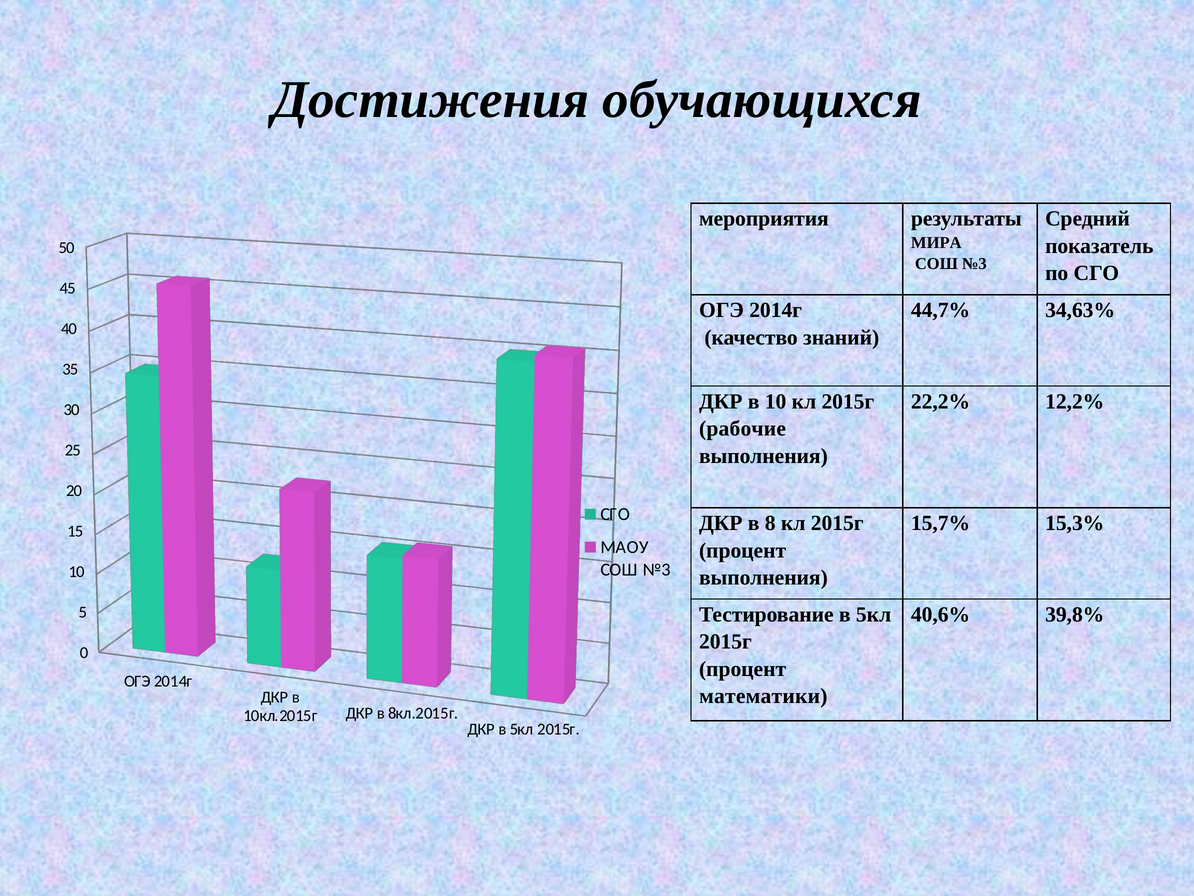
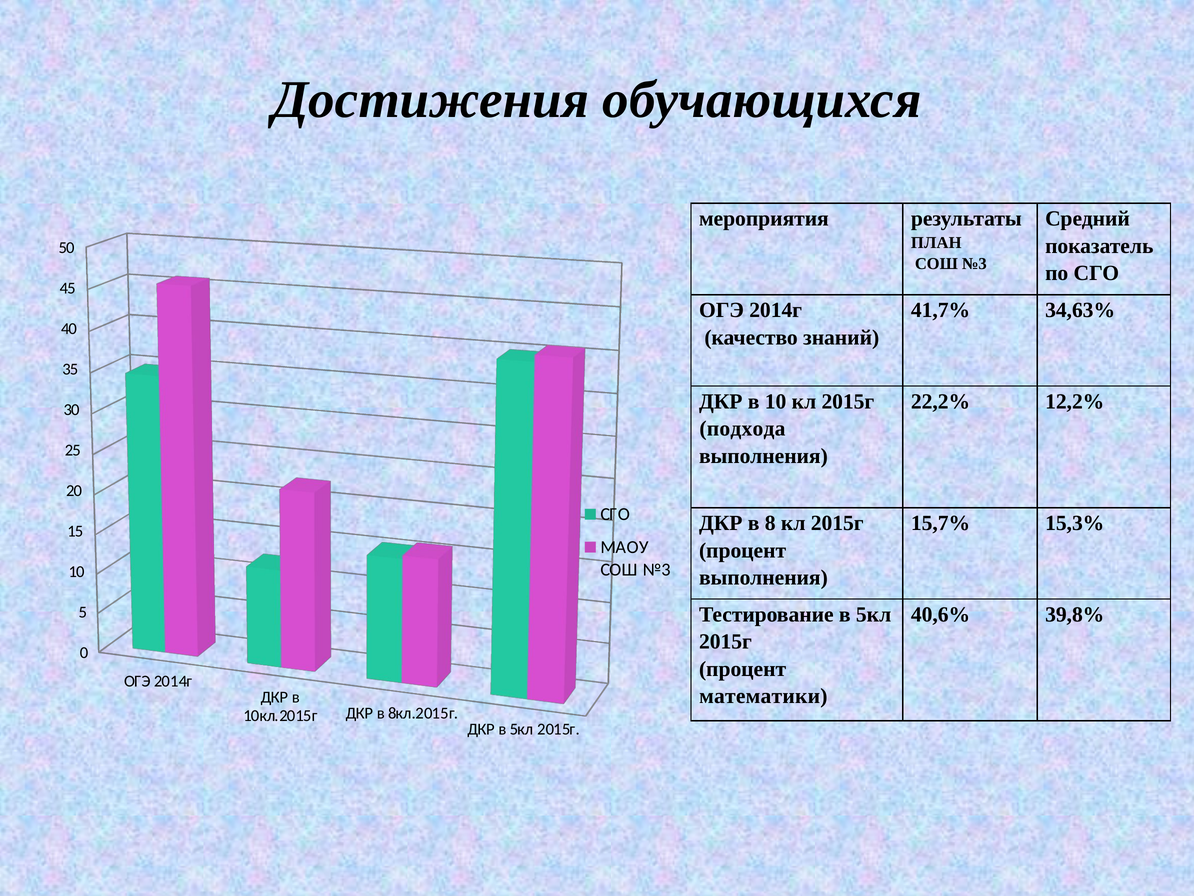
МИРА: МИРА -> ПЛАН
44,7%: 44,7% -> 41,7%
рабочие: рабочие -> подхода
